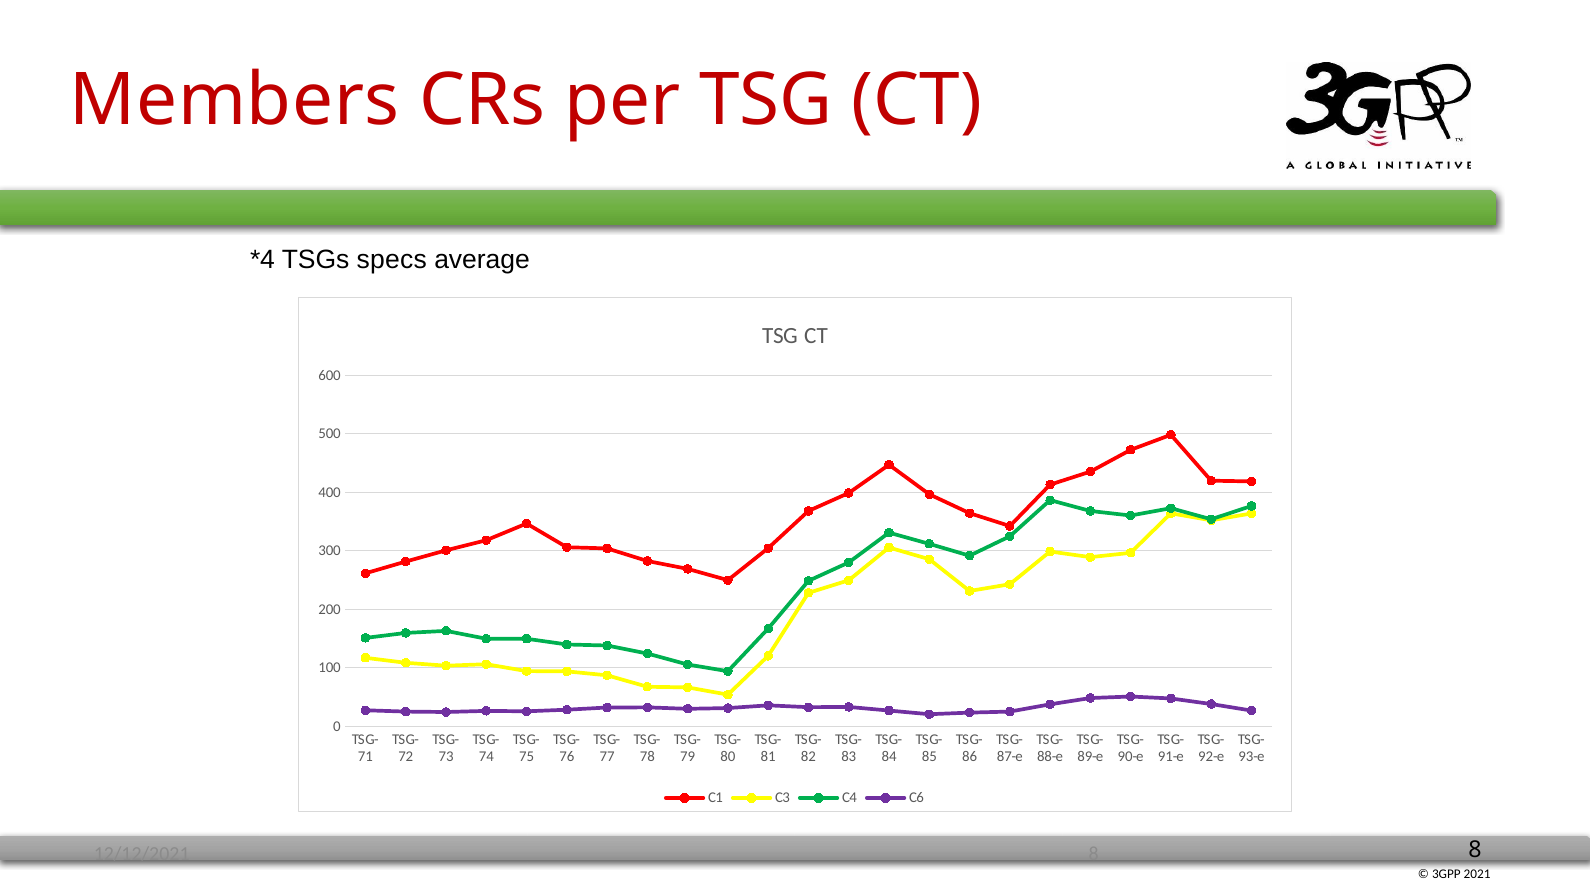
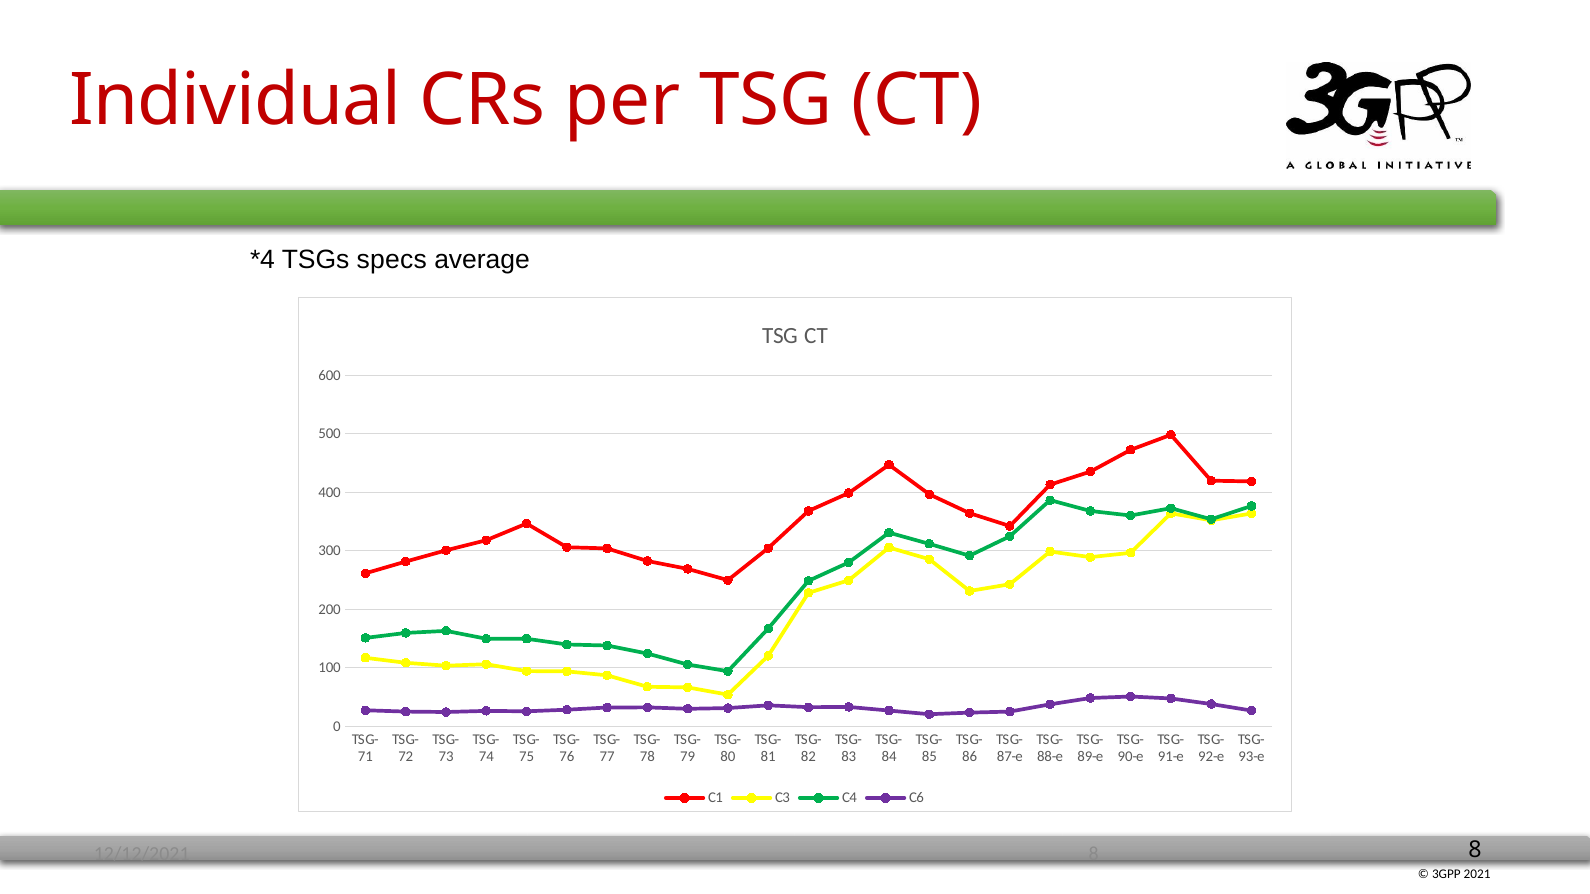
Members: Members -> Individual
